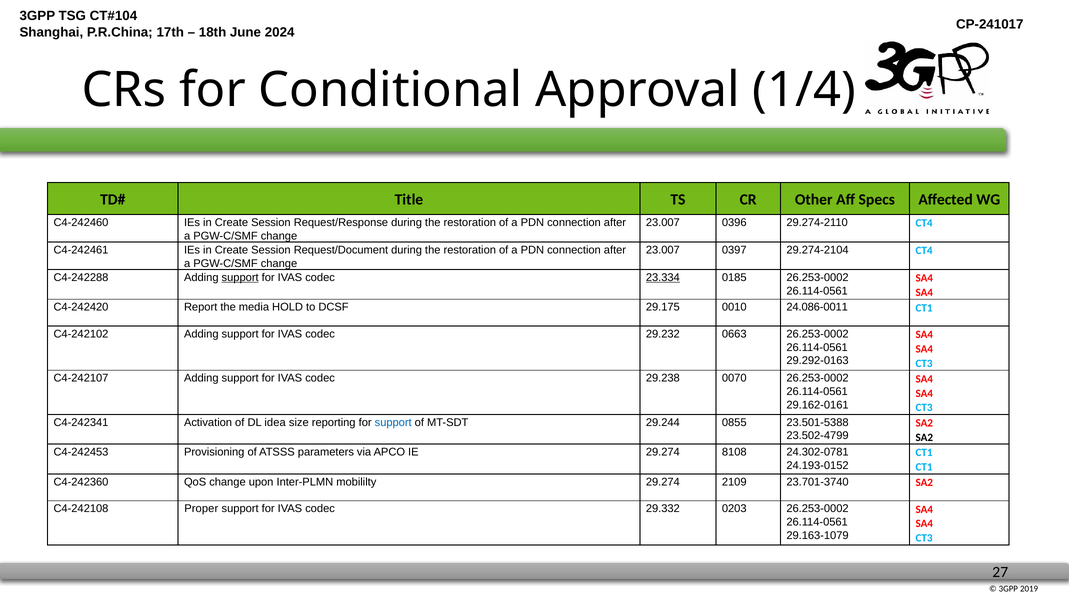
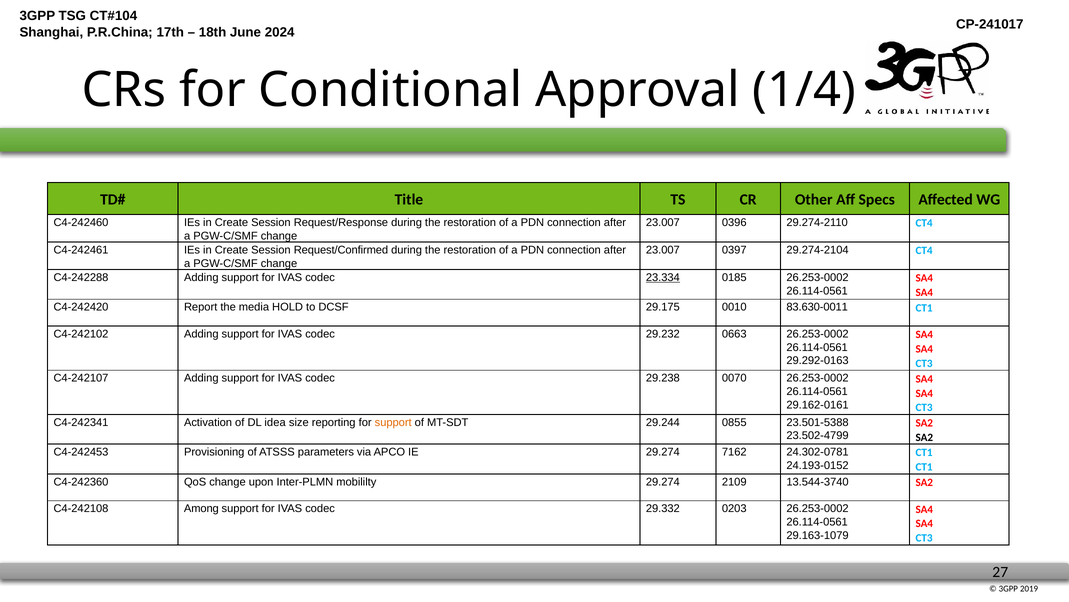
Request/Document: Request/Document -> Request/Confirmed
support at (240, 277) underline: present -> none
24.086-0011: 24.086-0011 -> 83.630-0011
support at (393, 422) colour: blue -> orange
8108: 8108 -> 7162
23.701-3740: 23.701-3740 -> 13.544-3740
Proper: Proper -> Among
